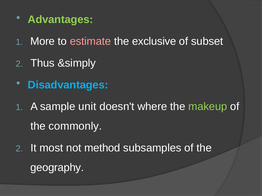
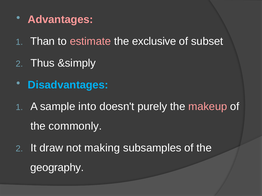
Advantages colour: light green -> pink
More: More -> Than
unit: unit -> into
where: where -> purely
makeup colour: light green -> pink
most: most -> draw
method: method -> making
